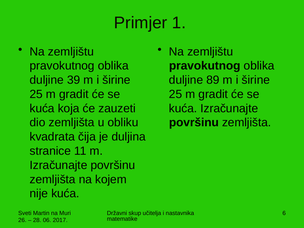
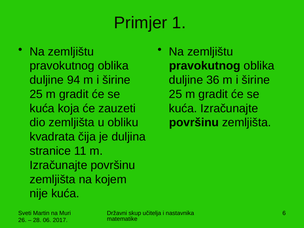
39: 39 -> 94
89: 89 -> 36
